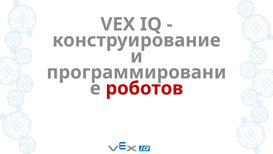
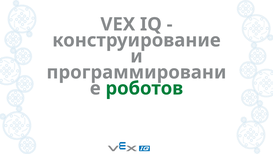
роботов colour: red -> green
